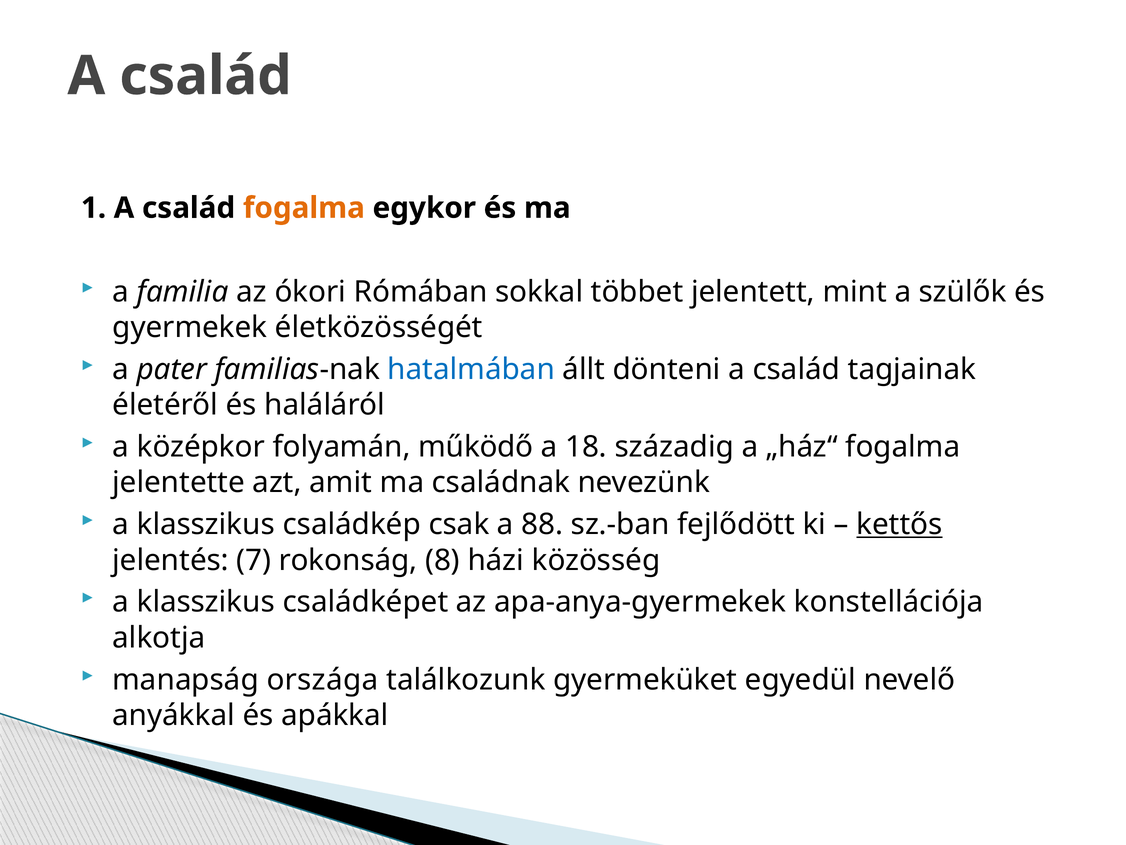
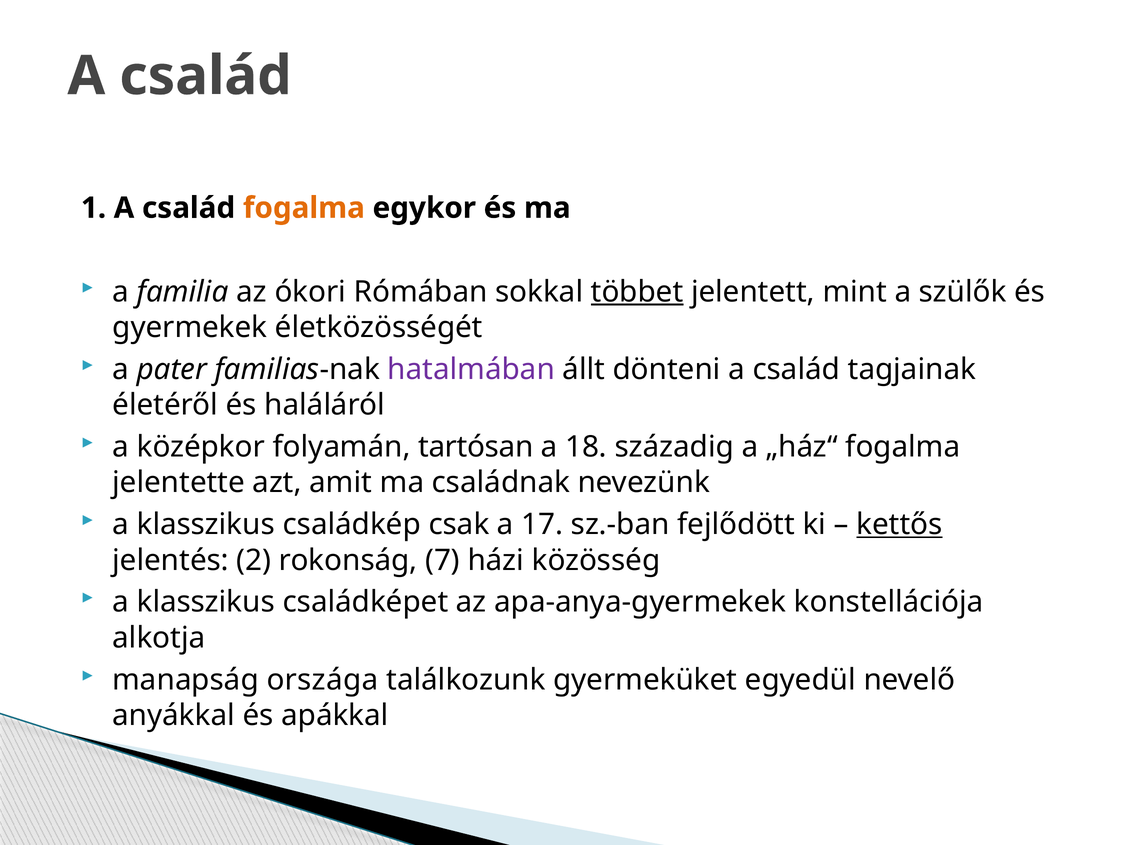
többet underline: none -> present
hatalmában colour: blue -> purple
működő: működő -> tartósan
88: 88 -> 17
7: 7 -> 2
8: 8 -> 7
